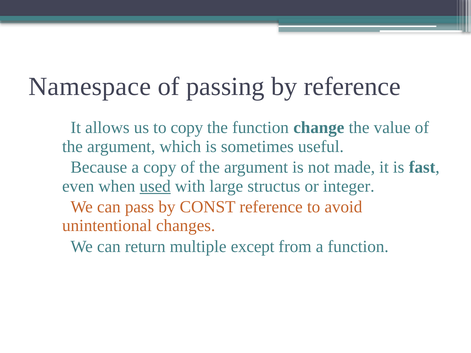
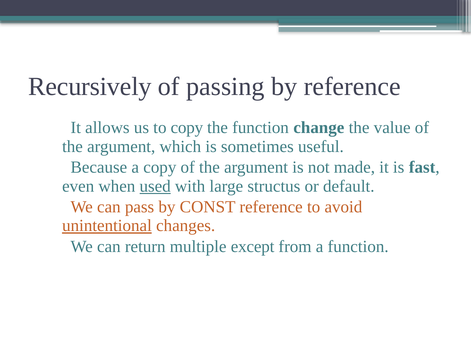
Namespace: Namespace -> Recursively
integer: integer -> default
unintentional underline: none -> present
